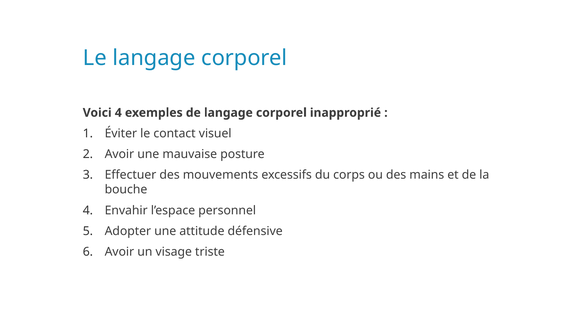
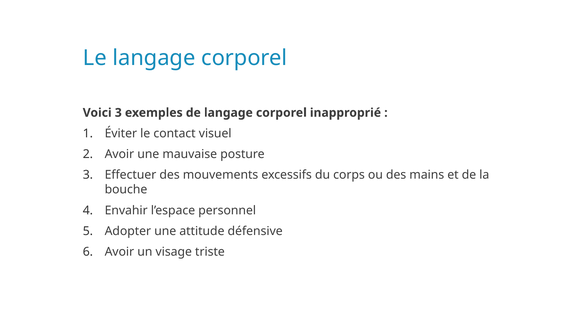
Voici 4: 4 -> 3
